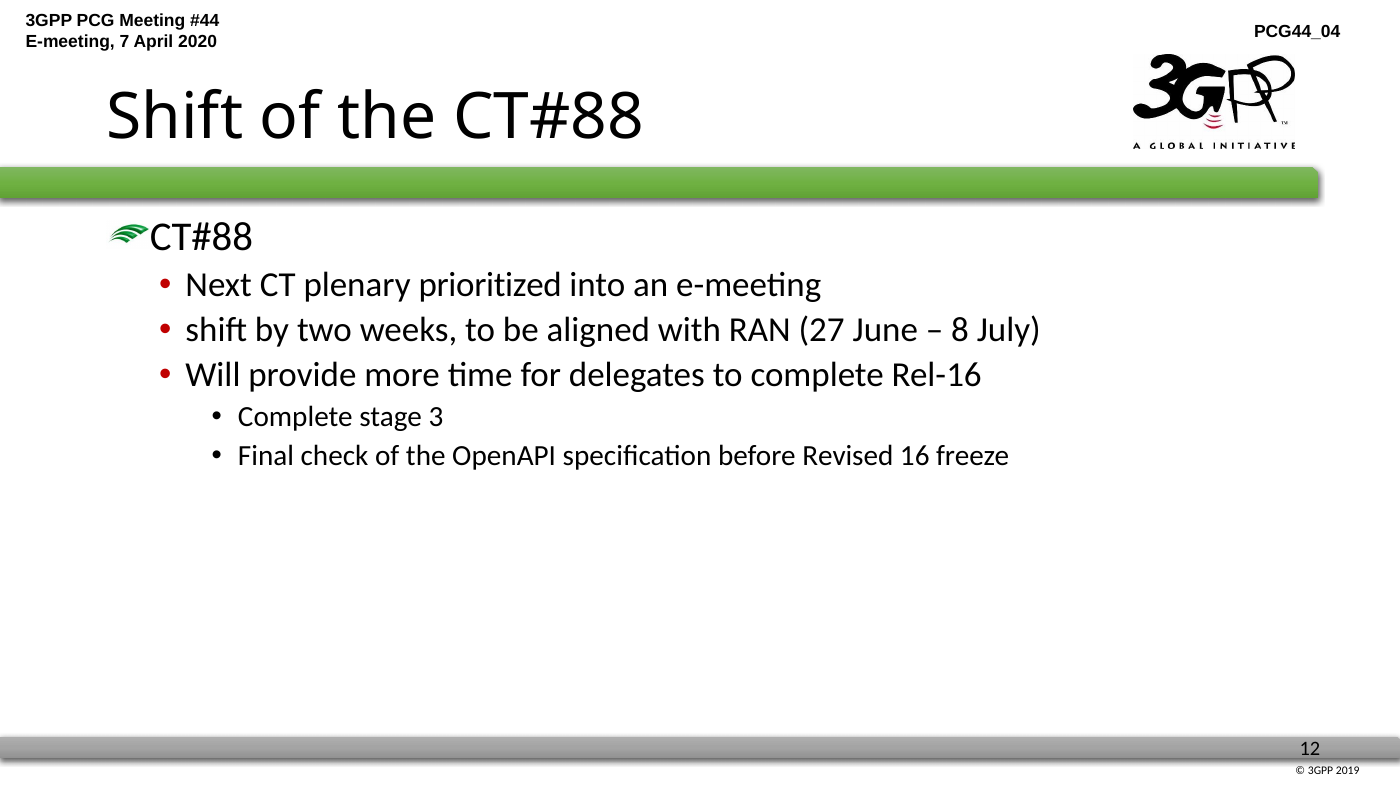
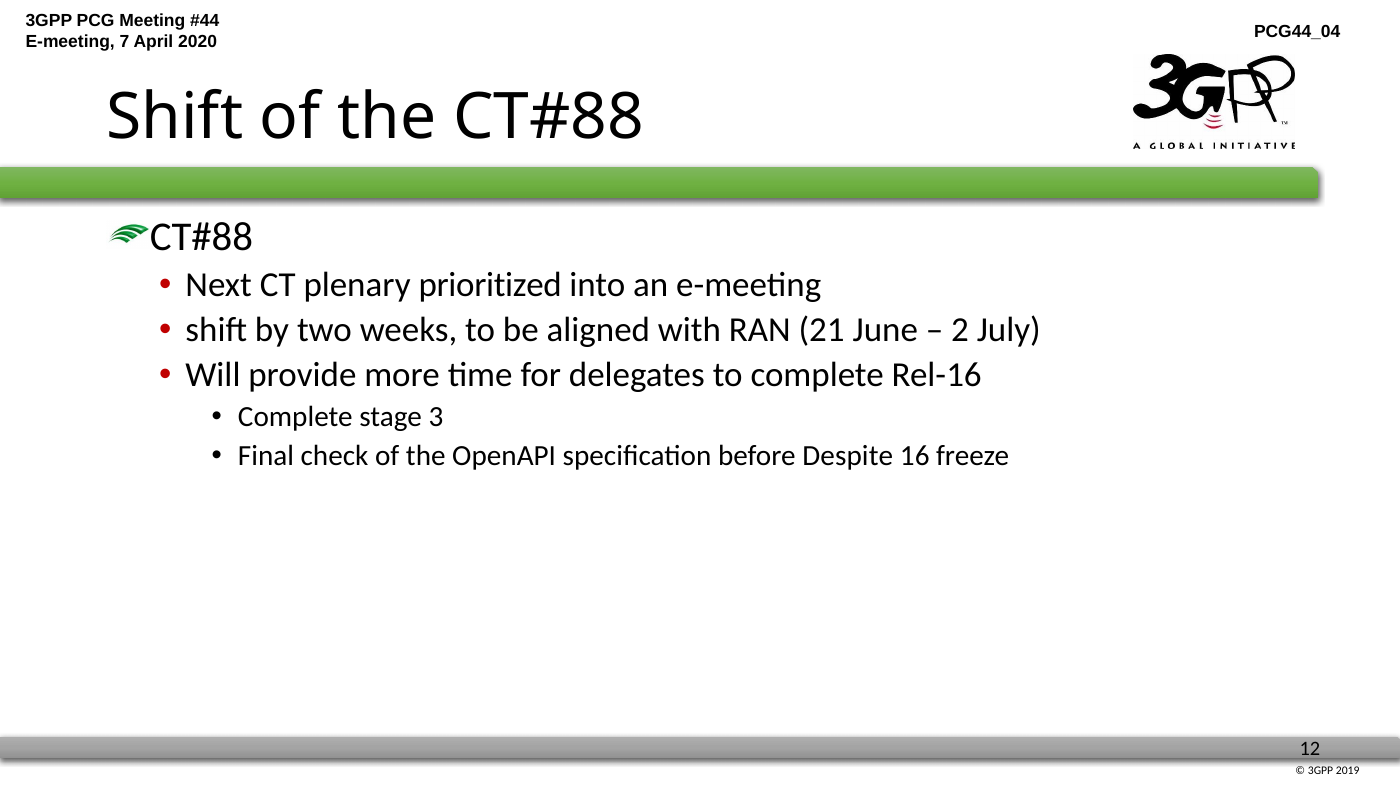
27: 27 -> 21
8: 8 -> 2
Revised: Revised -> Despite
